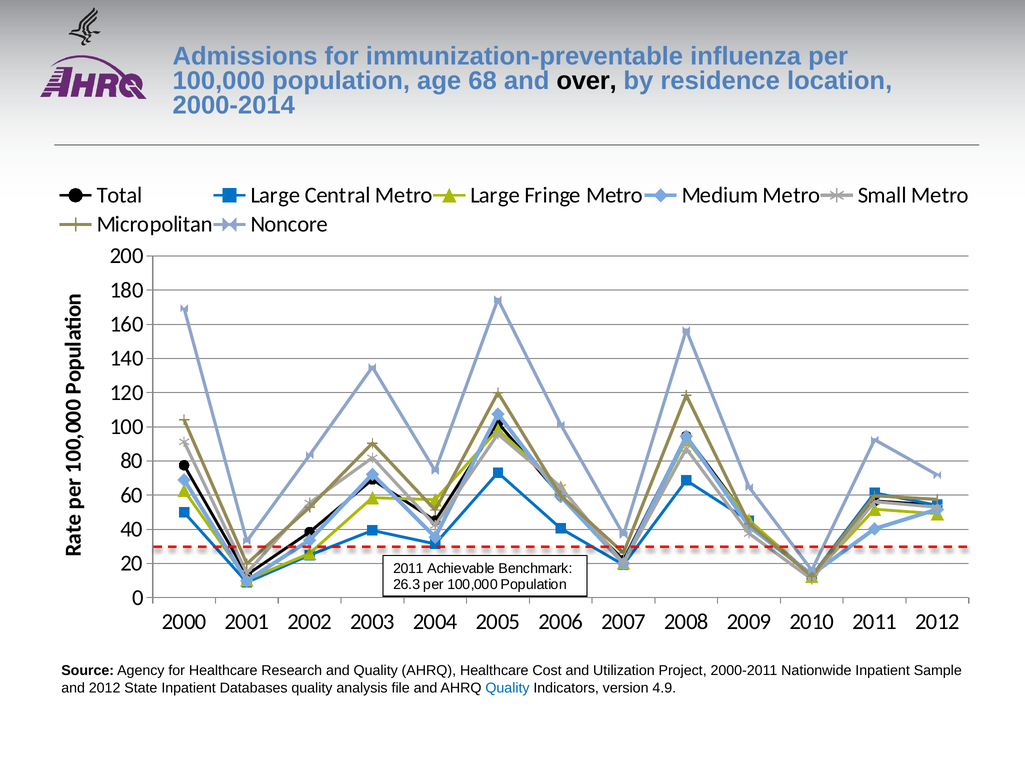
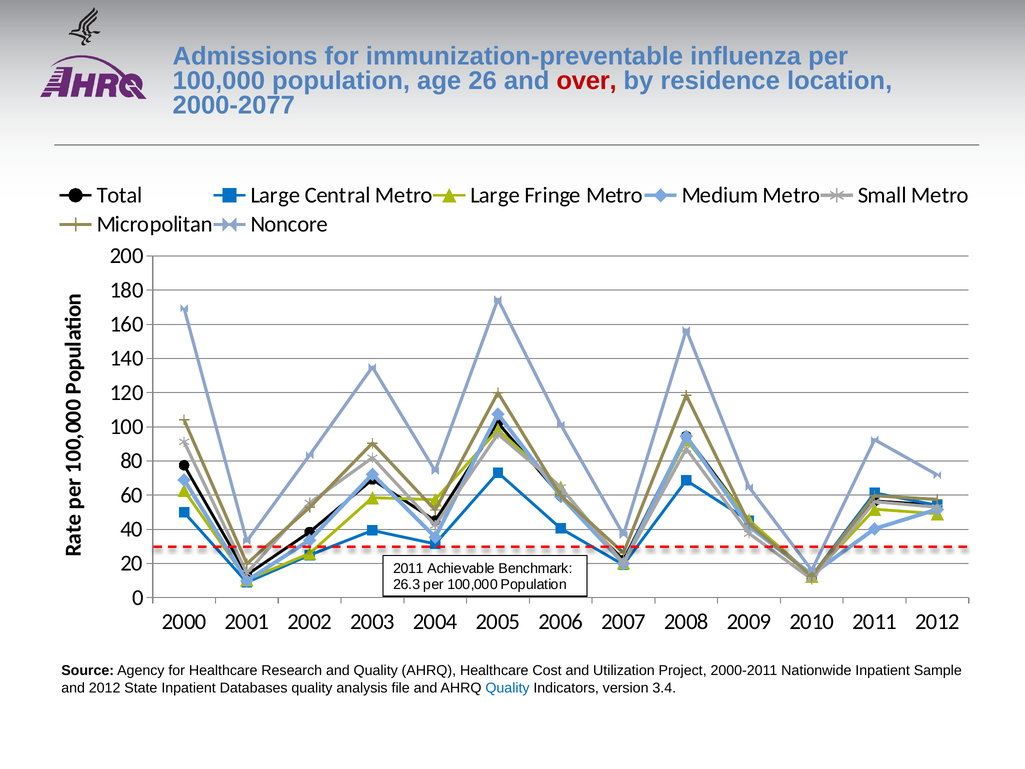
68: 68 -> 26
over colour: black -> red
2000-2014: 2000-2014 -> 2000-2077
4.9: 4.9 -> 3.4
